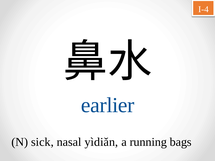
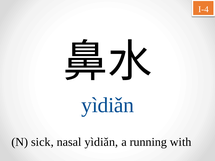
earlier at (108, 105): earlier -> yìdiǎn
bags: bags -> with
